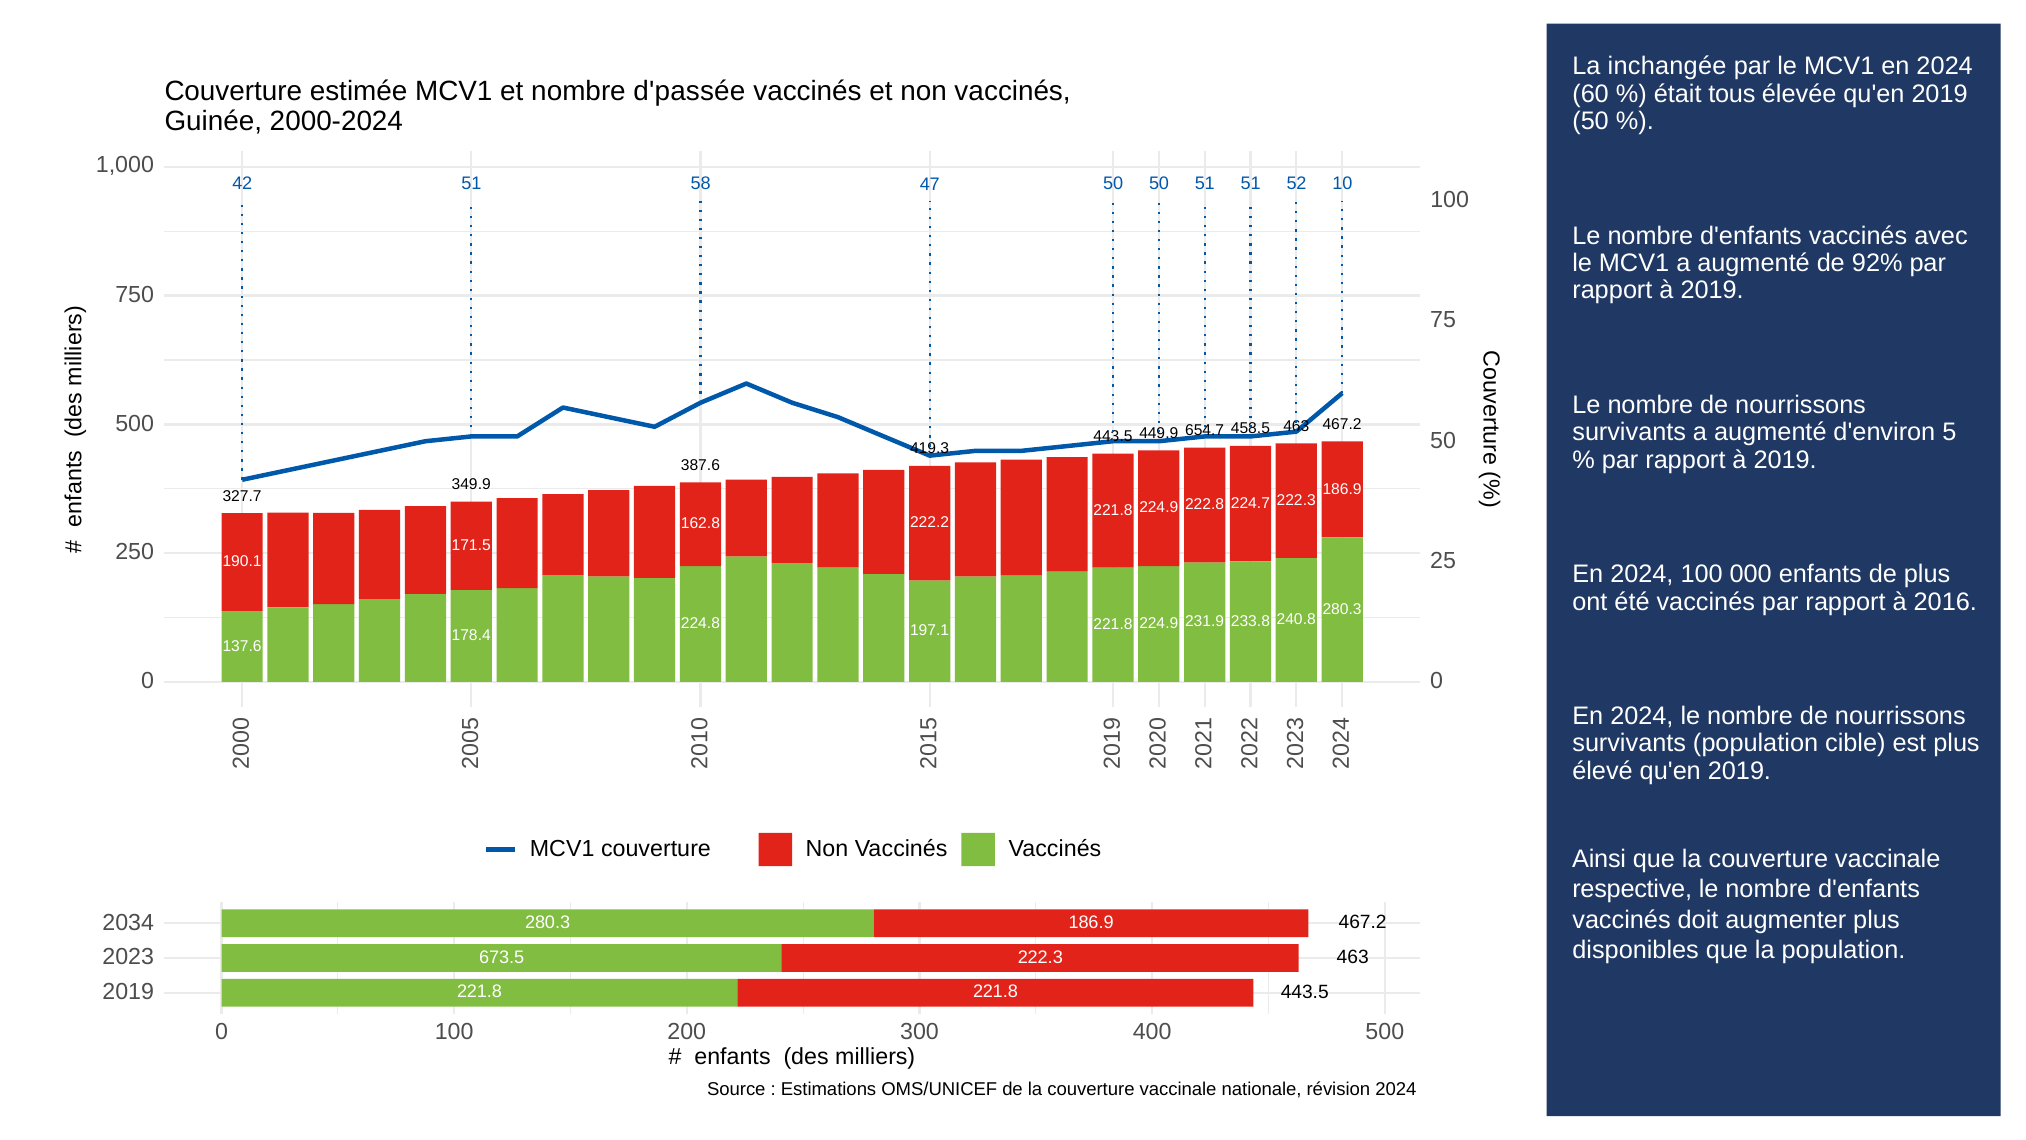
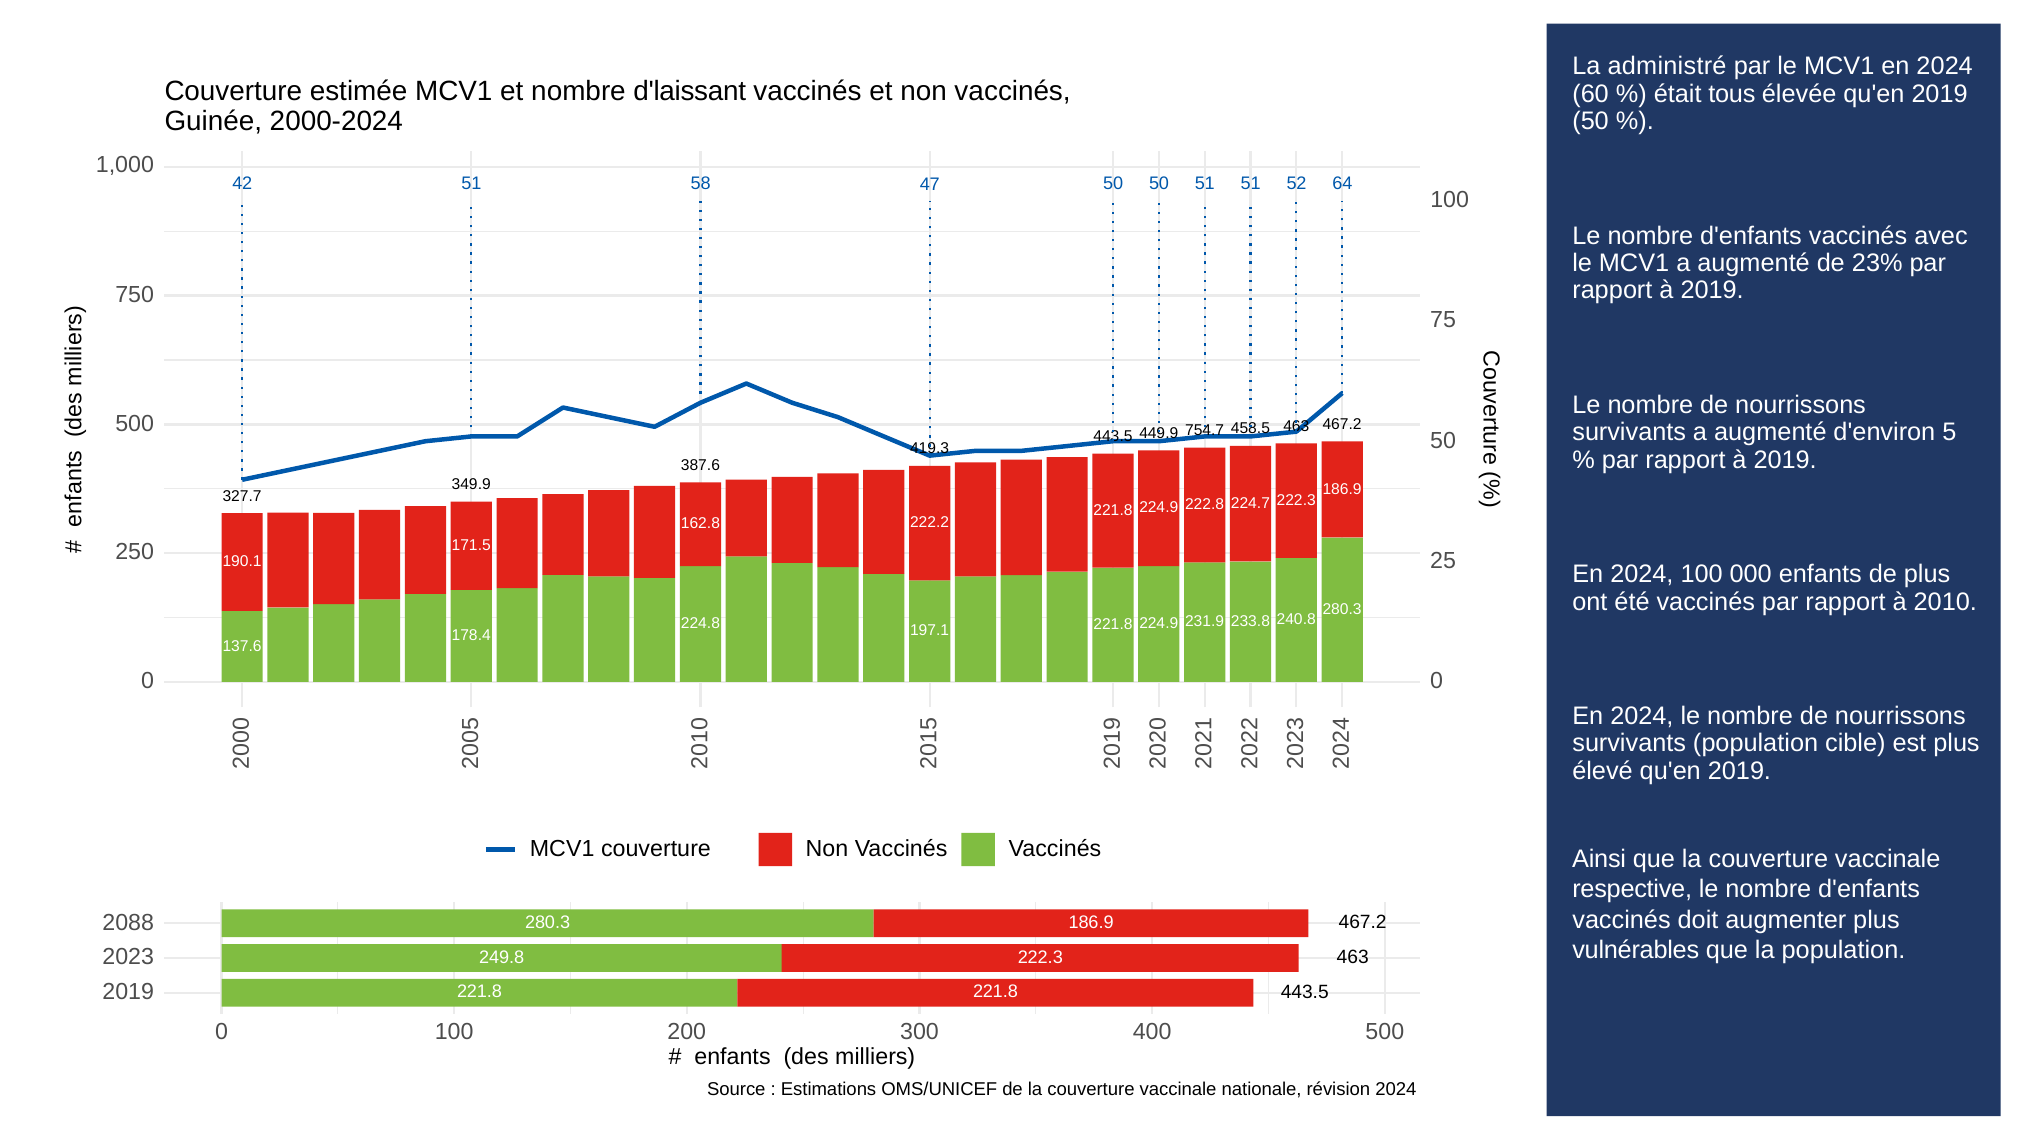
inchangée: inchangée -> administré
d'passée: d'passée -> d'laissant
10: 10 -> 64
92%: 92% -> 23%
654.7: 654.7 -> 754.7
2016: 2016 -> 2010
2034: 2034 -> 2088
disponibles: disponibles -> vulnérables
673.5: 673.5 -> 249.8
